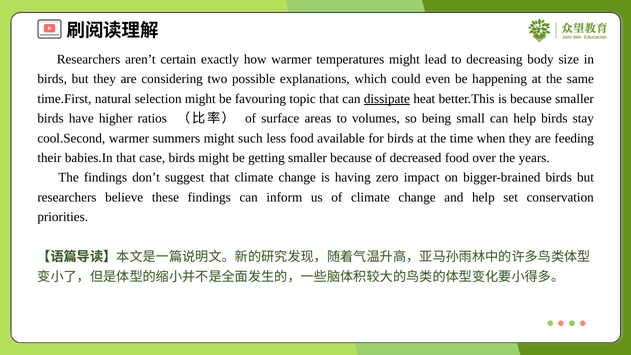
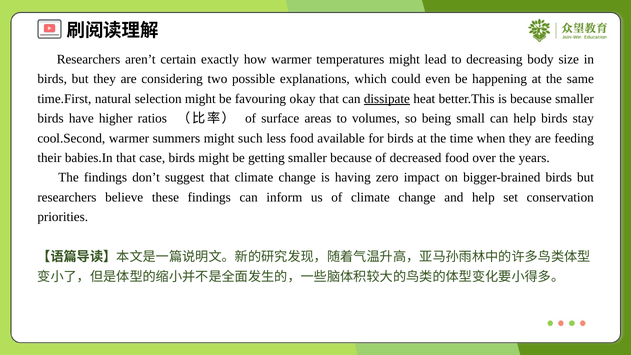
topic: topic -> okay
